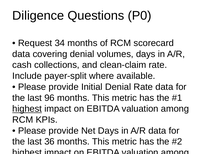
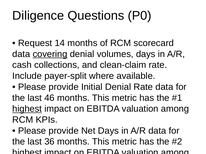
34: 34 -> 14
covering underline: none -> present
96: 96 -> 46
